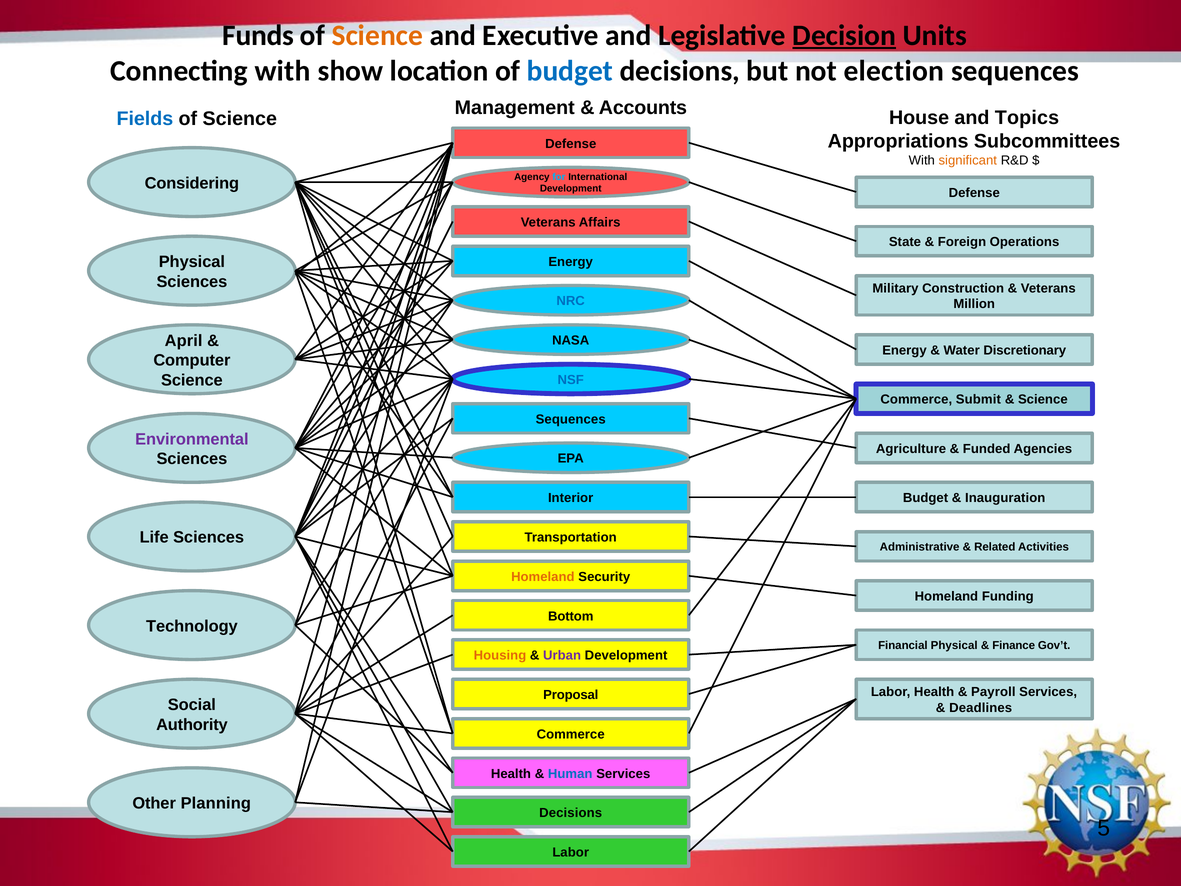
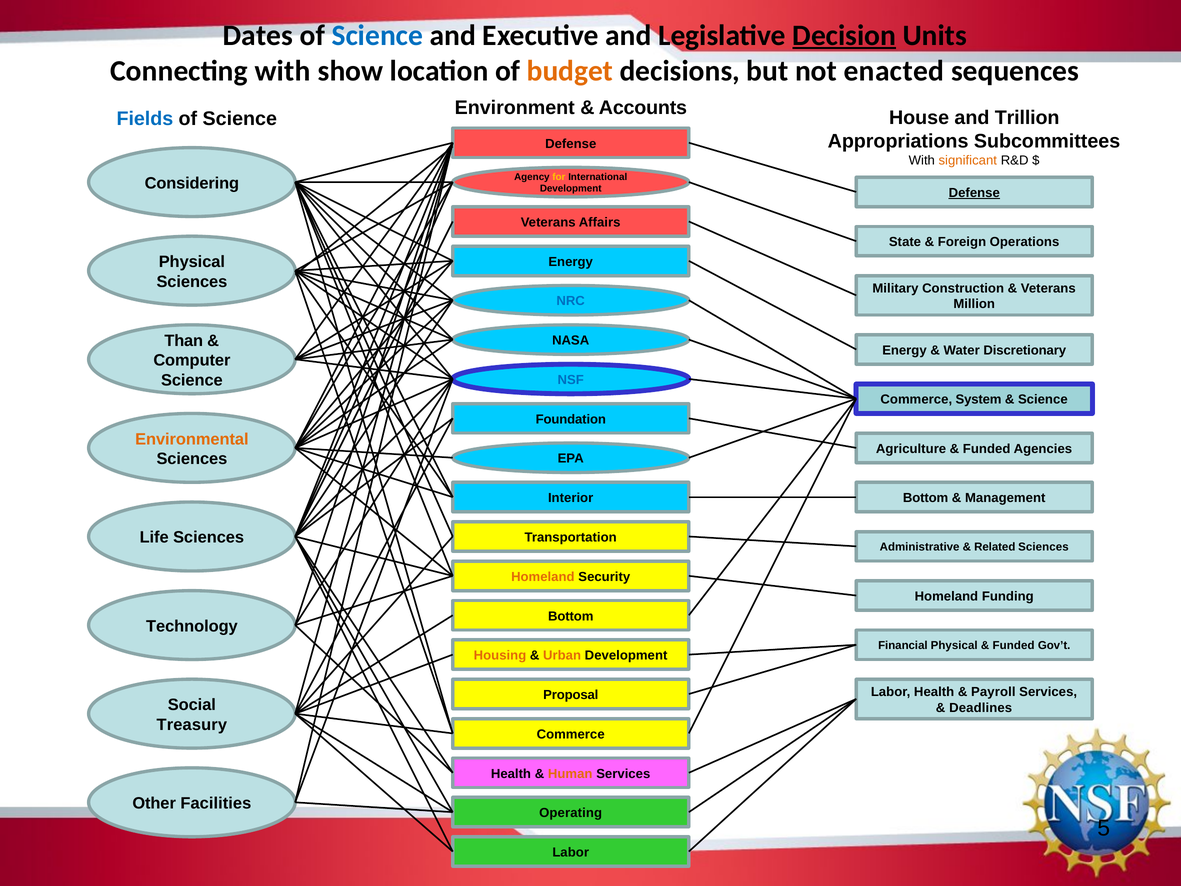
Funds: Funds -> Dates
Science at (377, 35) colour: orange -> blue
budget at (570, 71) colour: blue -> orange
election: election -> enacted
Management: Management -> Environment
Topics: Topics -> Trillion
for colour: light blue -> yellow
Defense at (974, 193) underline: none -> present
April: April -> Than
Submit: Submit -> System
Sequences at (571, 419): Sequences -> Foundation
Environmental colour: purple -> orange
Budget at (926, 498): Budget -> Bottom
Inauguration: Inauguration -> Management
Related Activities: Activities -> Sciences
Finance at (1014, 645): Finance -> Funded
Urban colour: purple -> orange
Authority: Authority -> Treasury
Human colour: blue -> orange
Planning: Planning -> Facilities
Decisions at (571, 813): Decisions -> Operating
